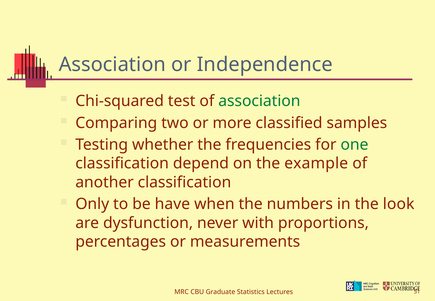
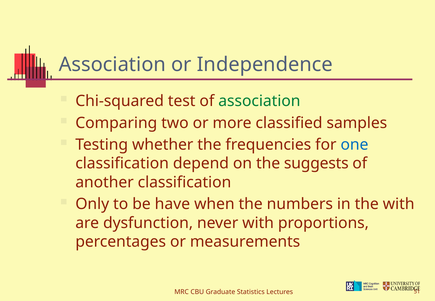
one colour: green -> blue
example: example -> suggests
the look: look -> with
